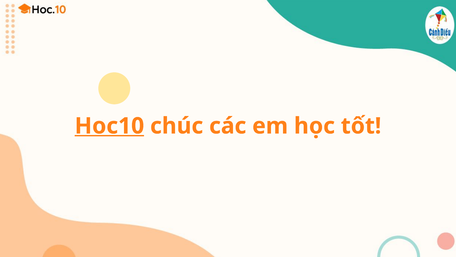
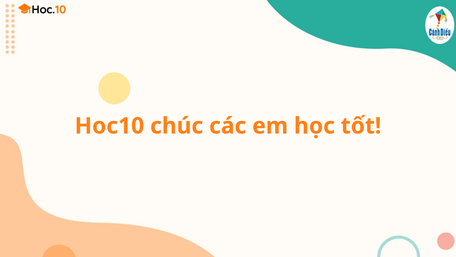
Hoc10 underline: present -> none
